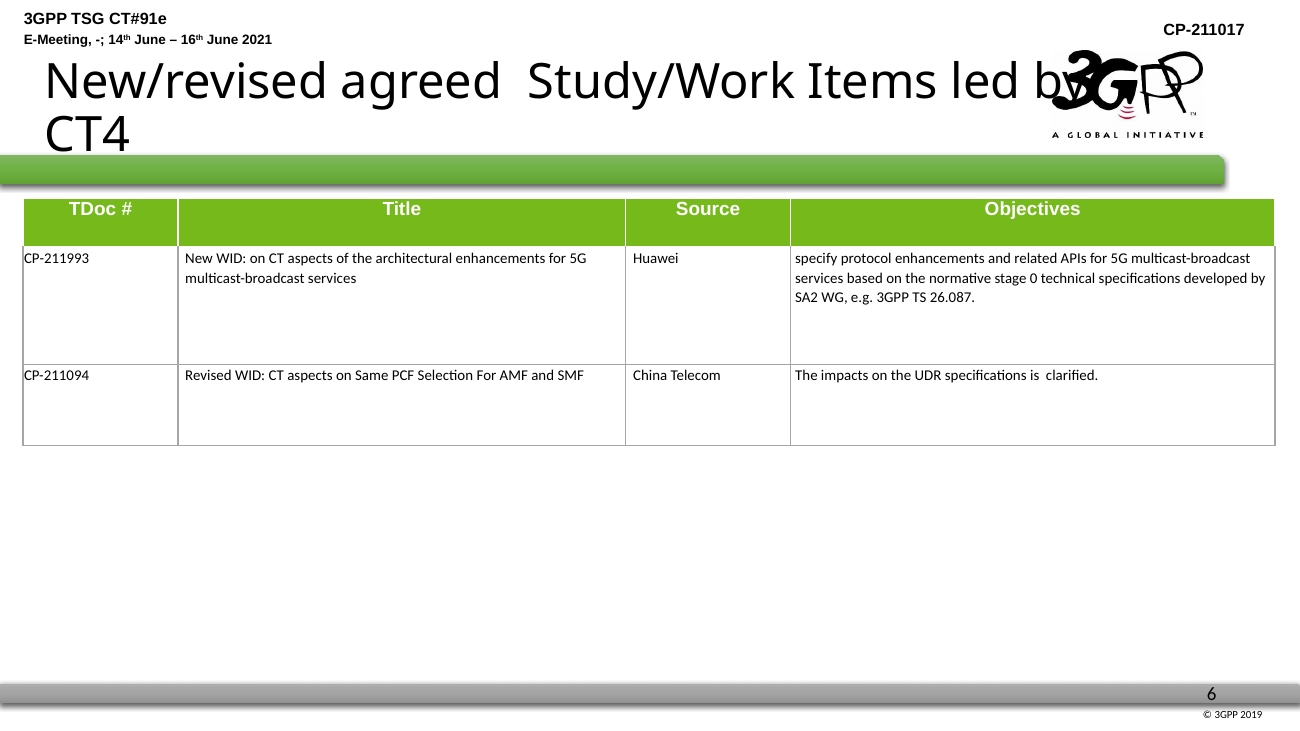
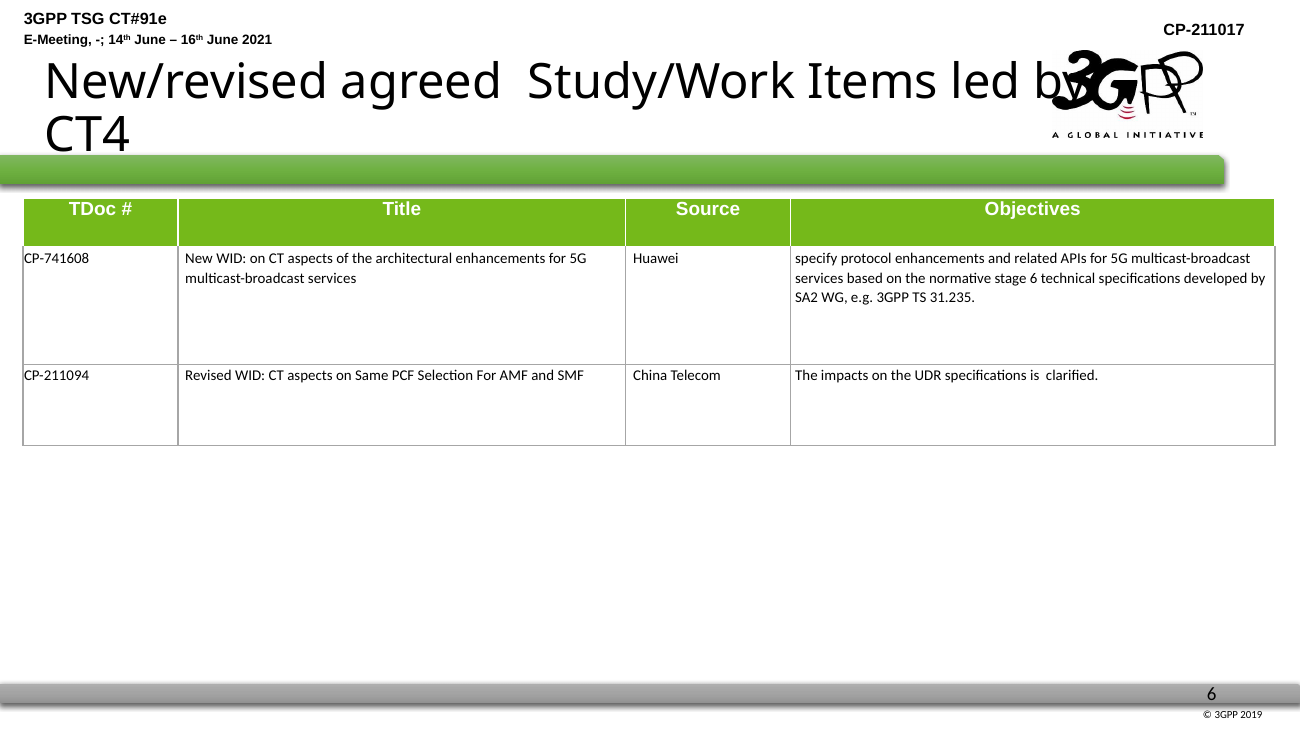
CP-211993: CP-211993 -> CP-741608
stage 0: 0 -> 6
26.087: 26.087 -> 31.235
